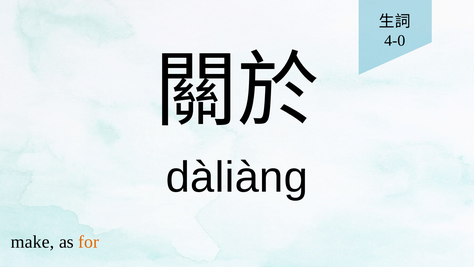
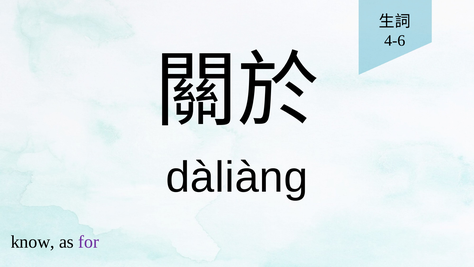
4-0: 4-0 -> 4-6
make: make -> know
for colour: orange -> purple
